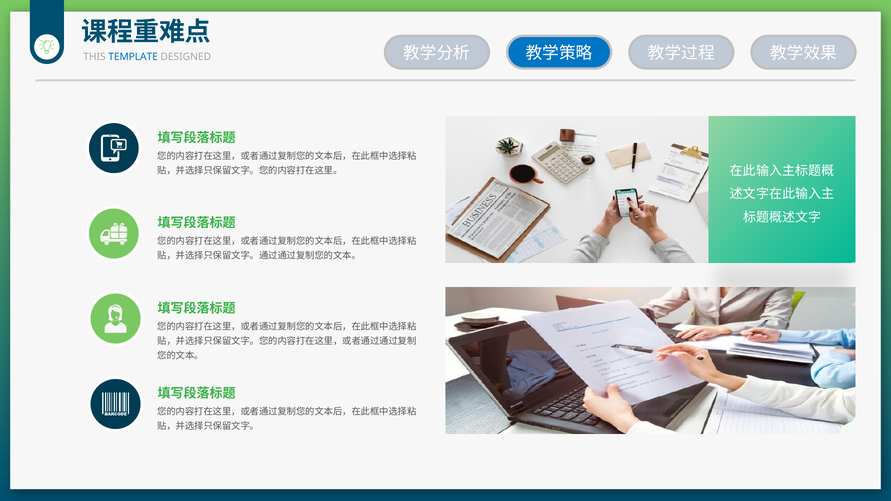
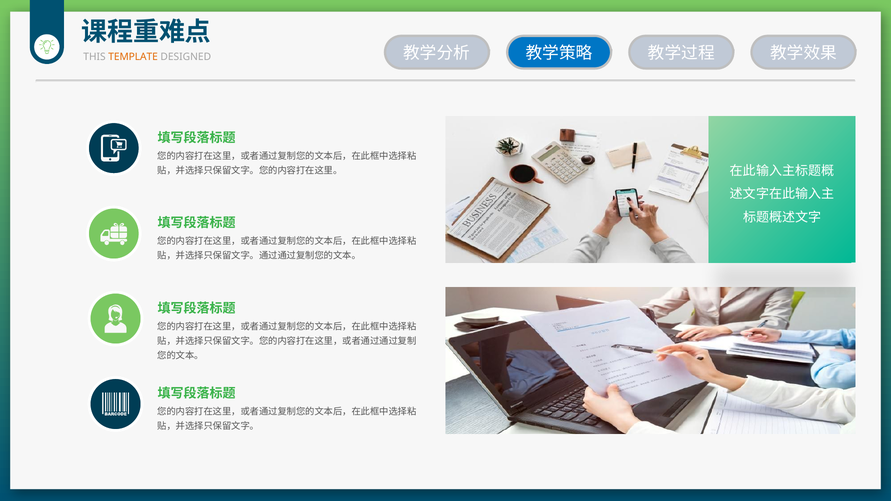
TEMPLATE colour: blue -> orange
